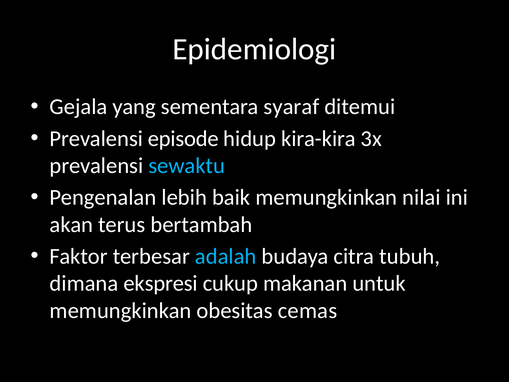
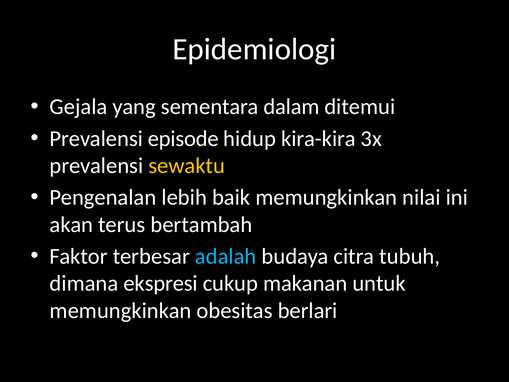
syaraf: syaraf -> dalam
sewaktu colour: light blue -> yellow
cemas: cemas -> berlari
